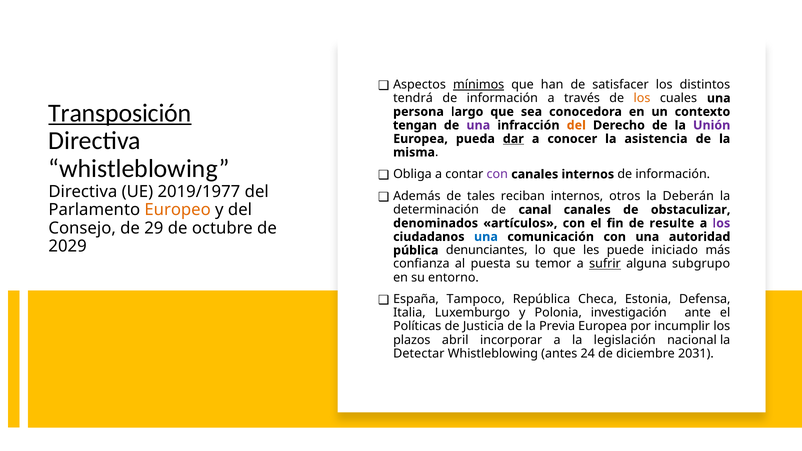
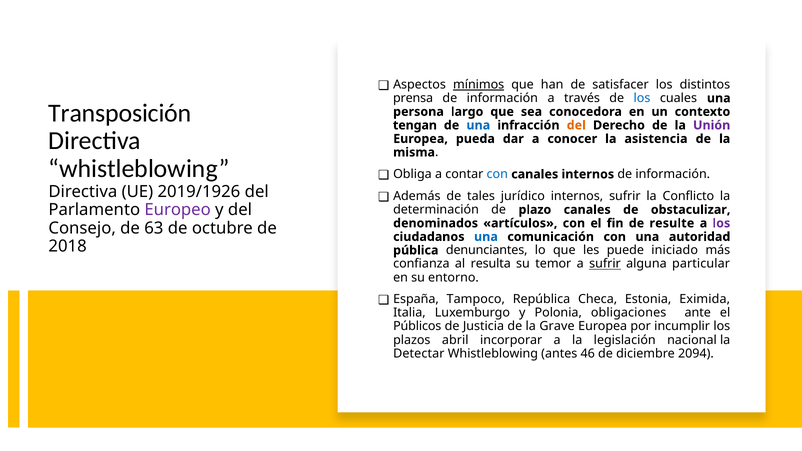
tendrá: tendrá -> prensa
los at (642, 98) colour: orange -> blue
Transposición underline: present -> none
una at (478, 125) colour: purple -> blue
dar underline: present -> none
con at (497, 174) colour: purple -> blue
2019/1977: 2019/1977 -> 2019/1926
reciban: reciban -> jurídico
internos otros: otros -> sufrir
Deberán: Deberán -> Conflicto
Europeo colour: orange -> purple
canal: canal -> plazo
29: 29 -> 63
2029: 2029 -> 2018
puesta: puesta -> resulta
subgrupo: subgrupo -> particular
Defensa: Defensa -> Eximida
investigación: investigación -> obligaciones
Políticas: Políticas -> Públicos
Previa: Previa -> Grave
24: 24 -> 46
2031: 2031 -> 2094
